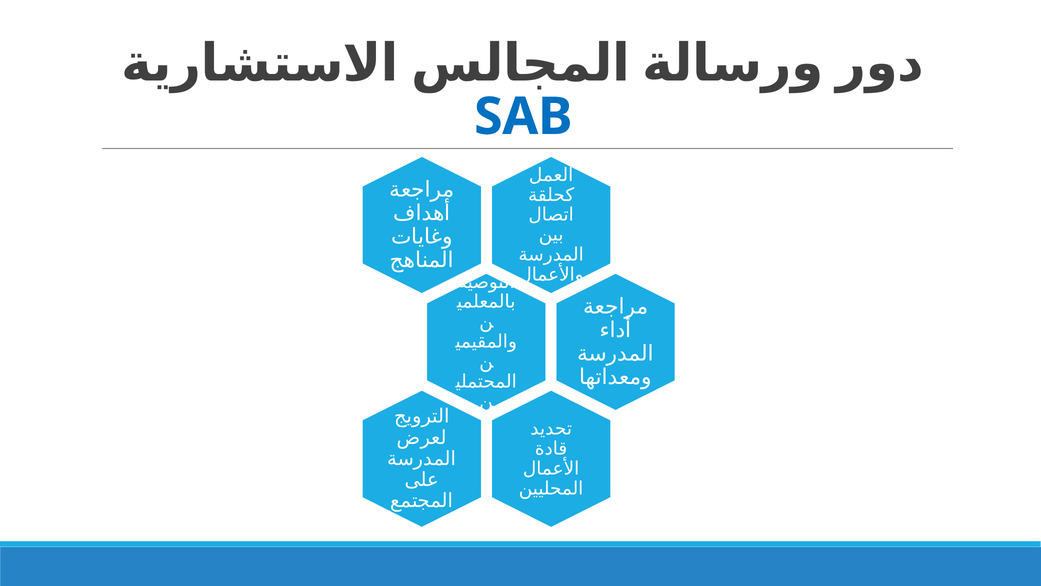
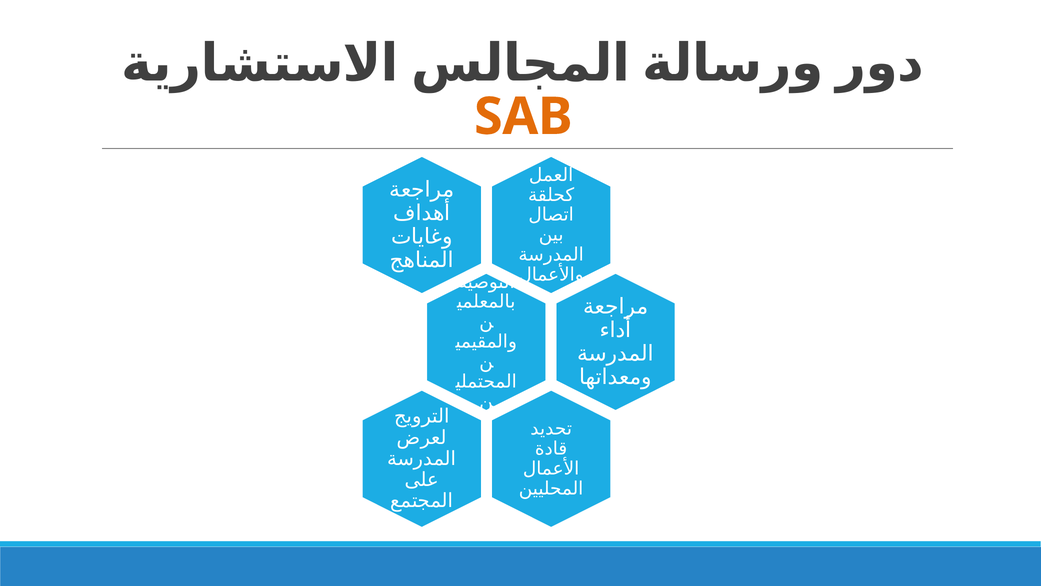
SAB colour: blue -> orange
